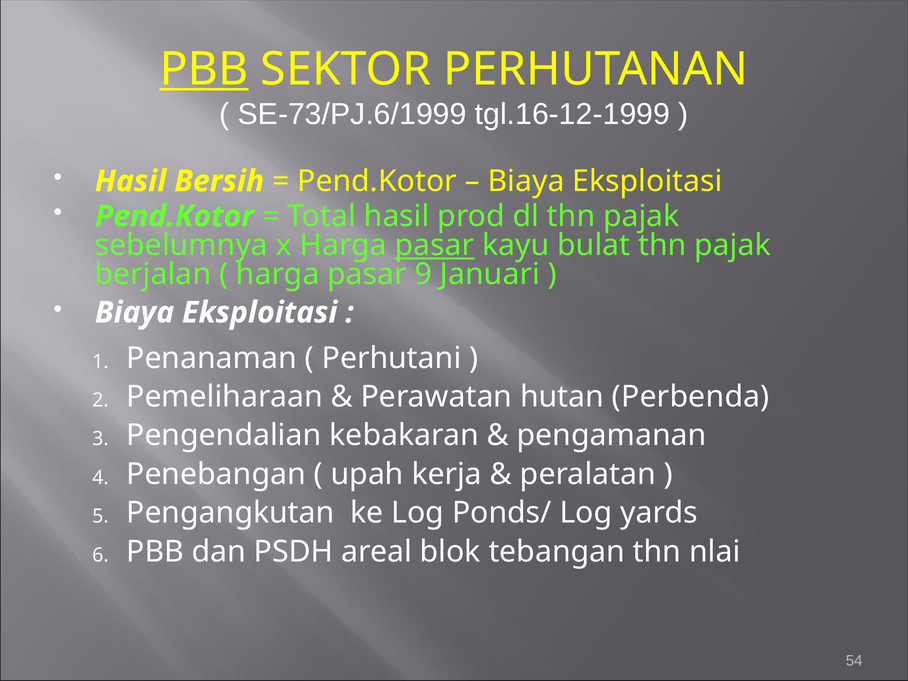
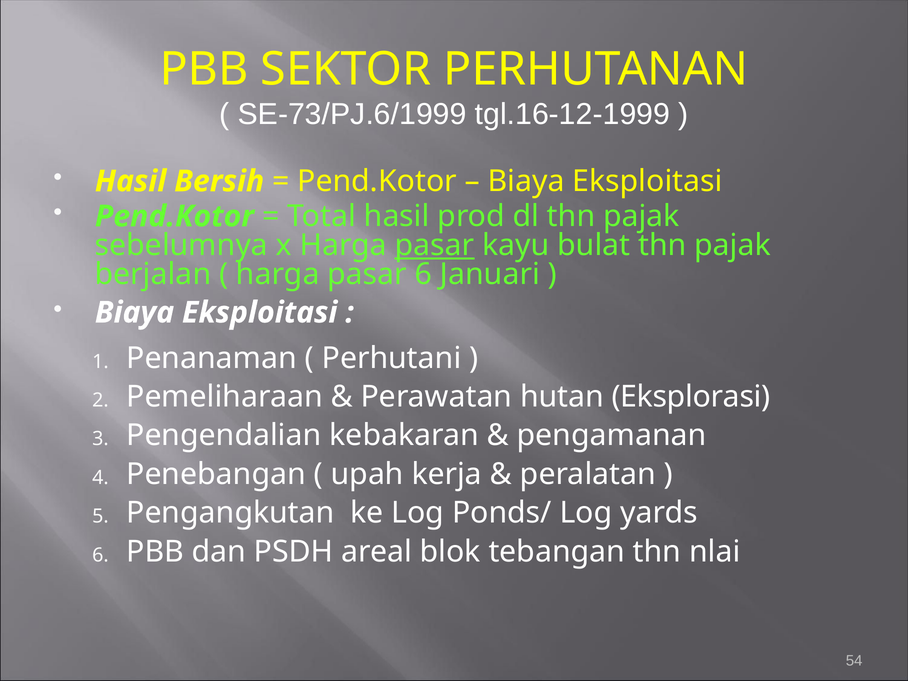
PBB at (204, 69) underline: present -> none
pasar 9: 9 -> 6
Perbenda: Perbenda -> Eksplorasi
